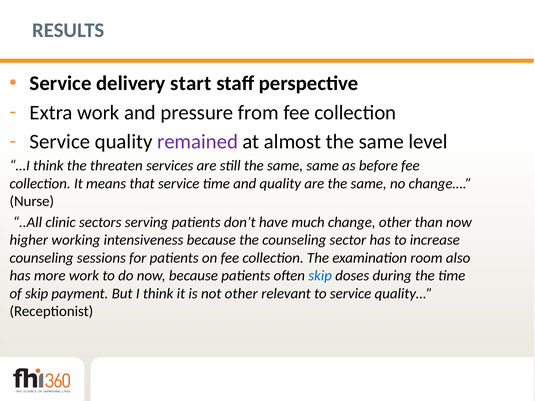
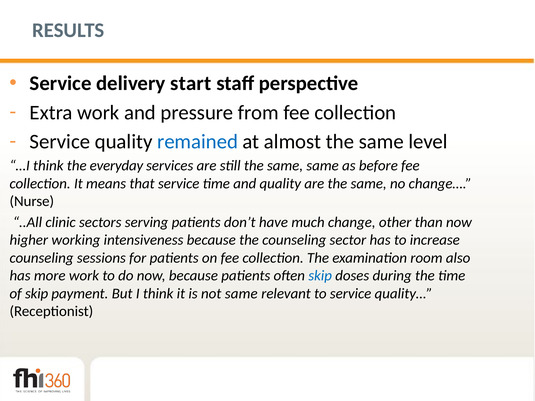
remained colour: purple -> blue
threaten: threaten -> everyday
not other: other -> same
